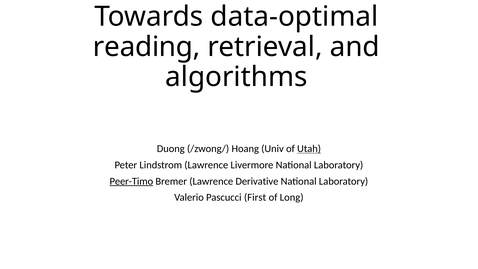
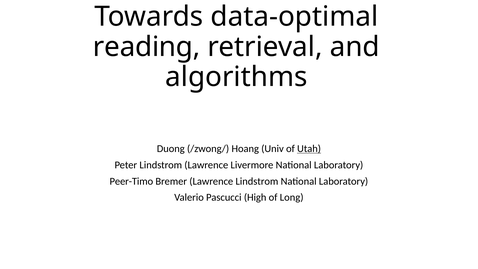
Peer-Timo underline: present -> none
Lawrence Derivative: Derivative -> Lindstrom
First: First -> High
